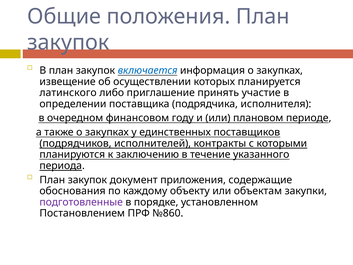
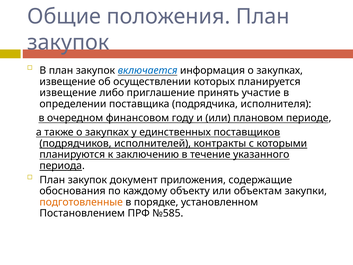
латинского at (68, 93): латинского -> извещение
подготовленные colour: purple -> orange
№860: №860 -> №585
